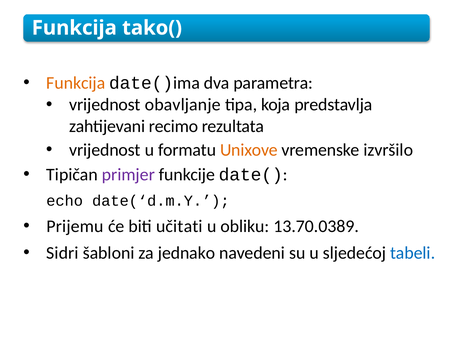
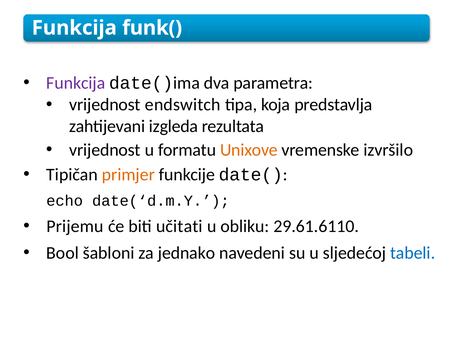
tako(: tako( -> funk(
Funkcija at (76, 83) colour: orange -> purple
obavljanje: obavljanje -> endswitch
recimo: recimo -> izgleda
primjer colour: purple -> orange
13.70.0389: 13.70.0389 -> 29.61.6110
Sidri: Sidri -> Bool
